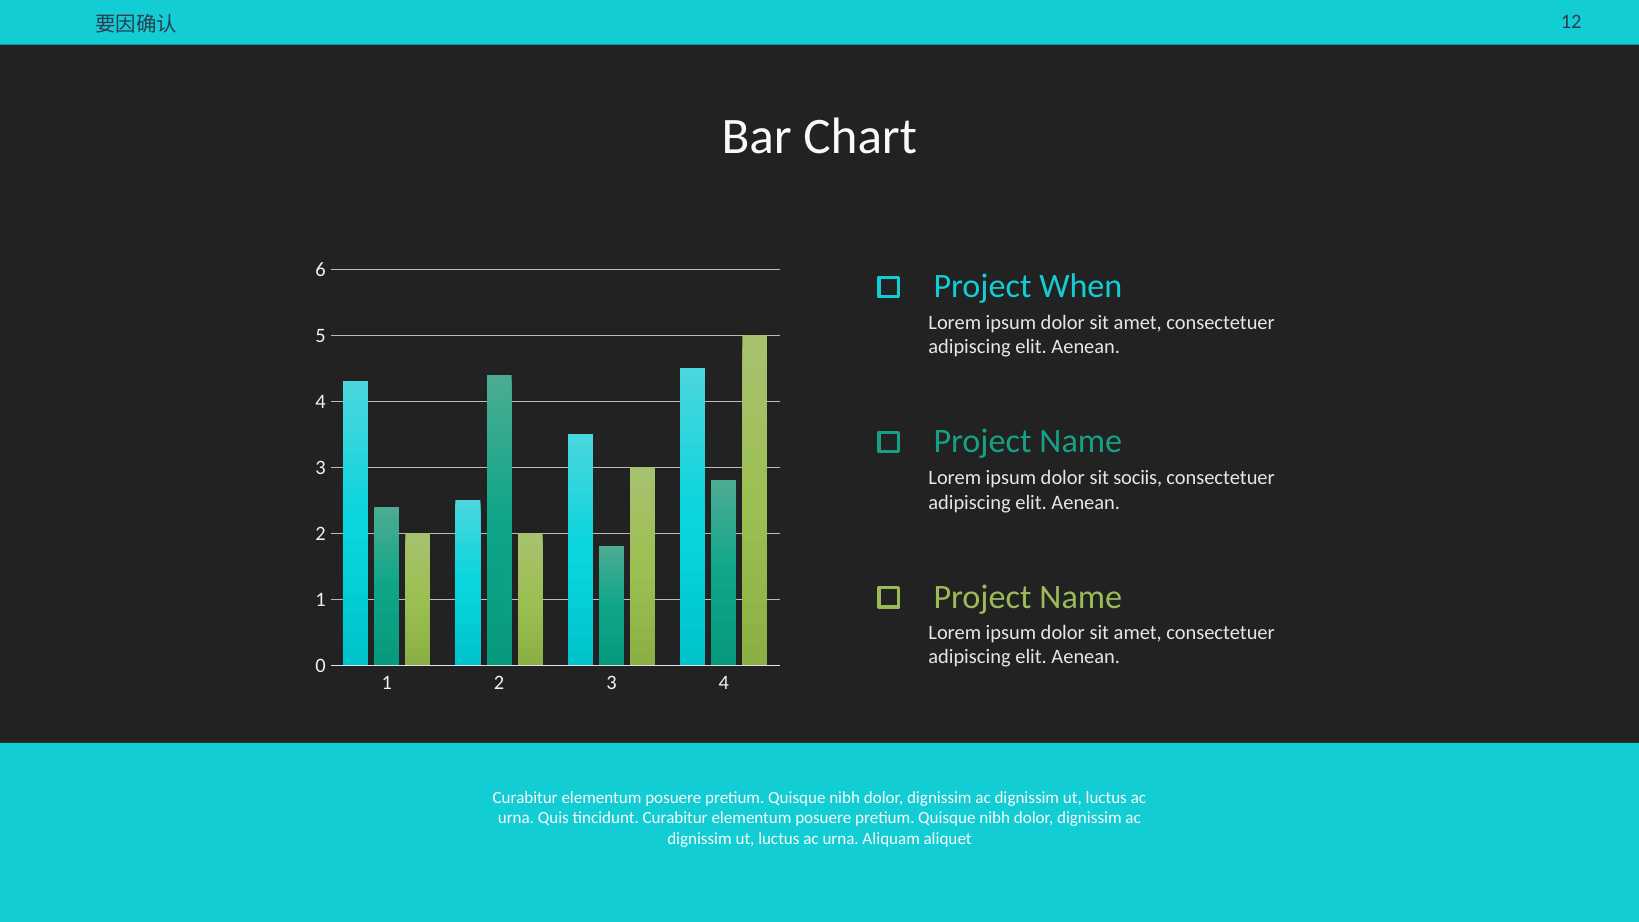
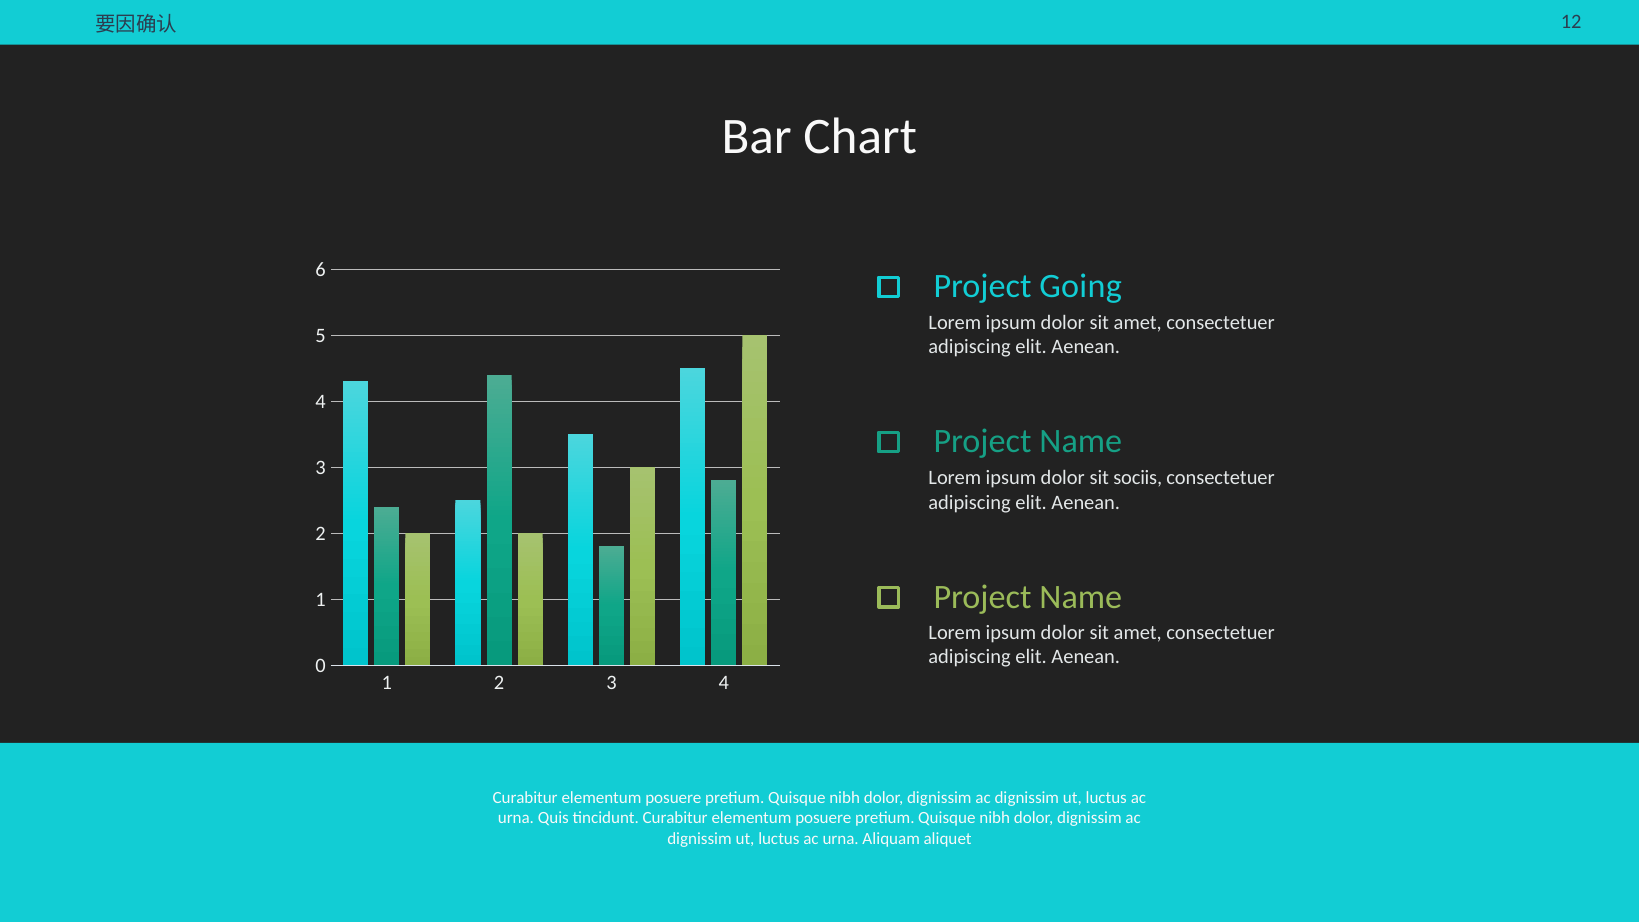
When: When -> Going
